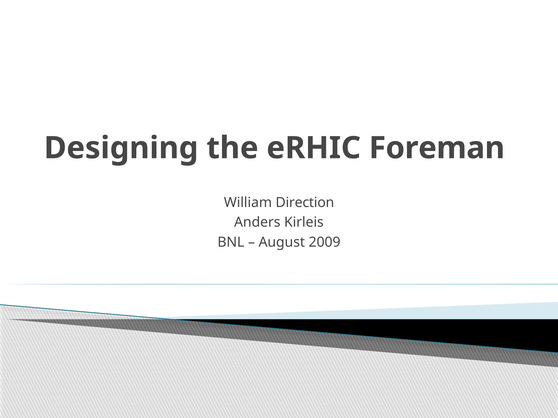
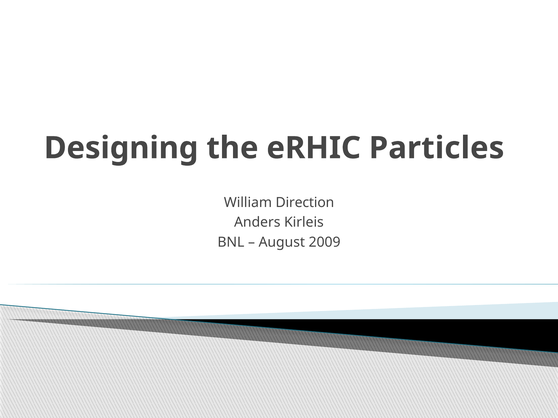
Foreman: Foreman -> Particles
